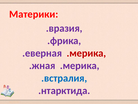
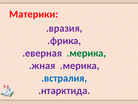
.мерика at (86, 53) colour: red -> green
